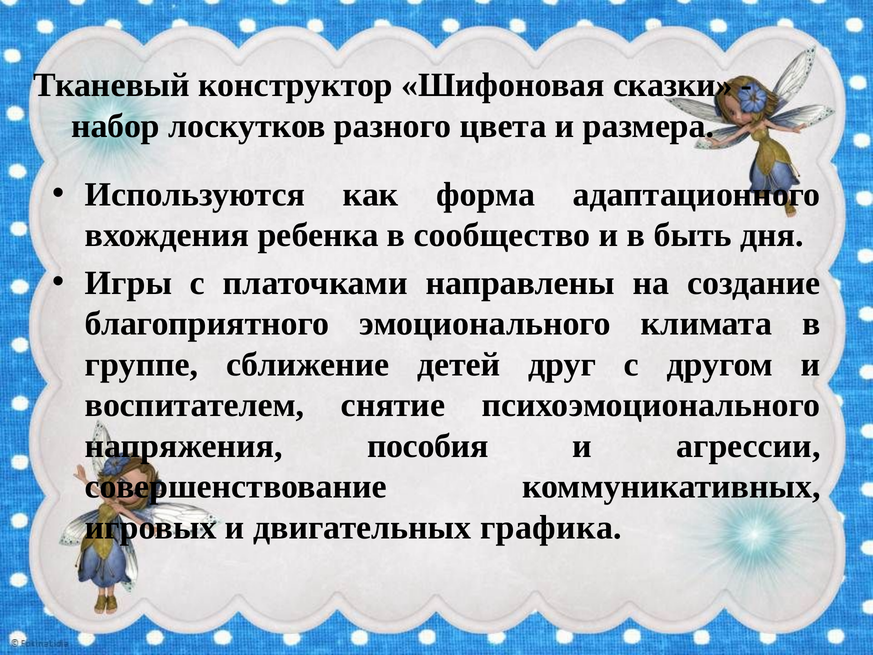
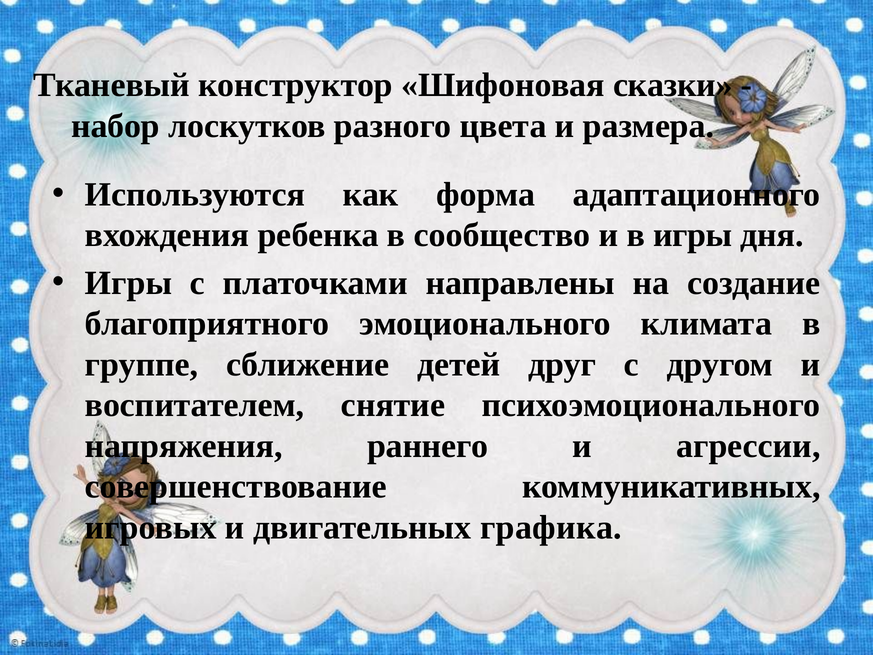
в быть: быть -> игры
пособия: пособия -> раннего
